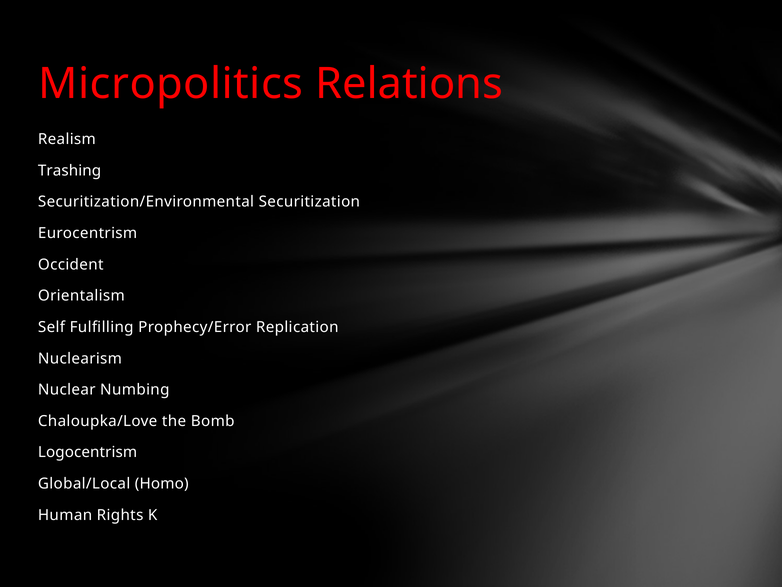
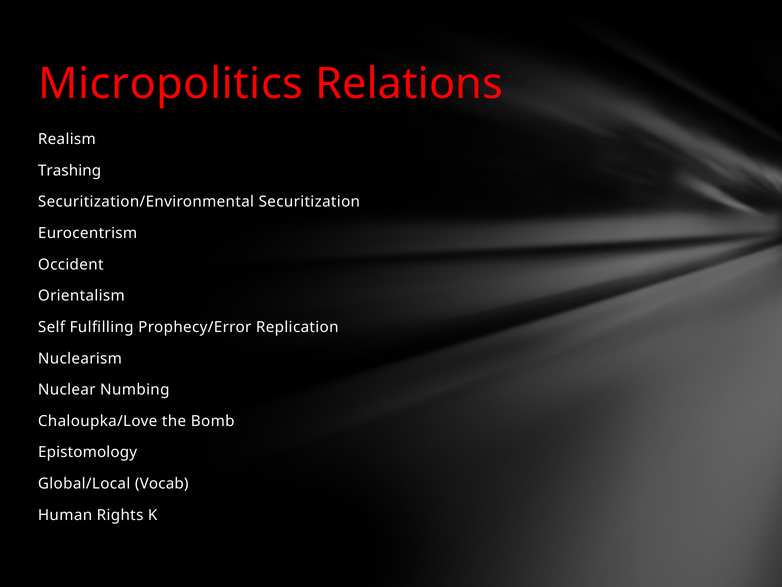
Logocentrism: Logocentrism -> Epistomology
Homo: Homo -> Vocab
